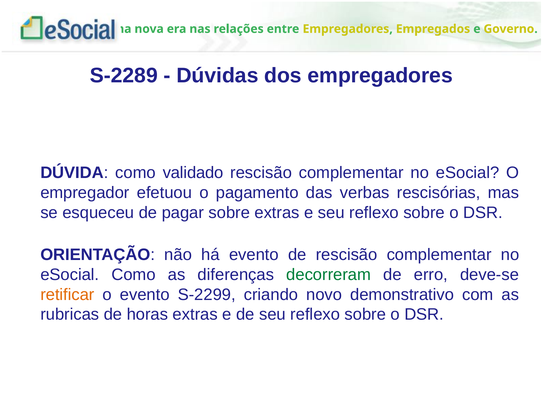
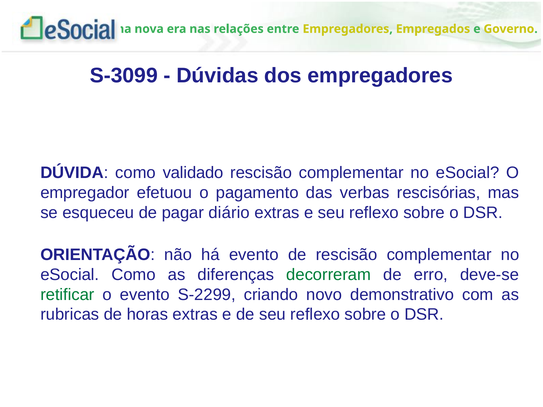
S-2289: S-2289 -> S-3099
pagar sobre: sobre -> diário
retificar colour: orange -> green
